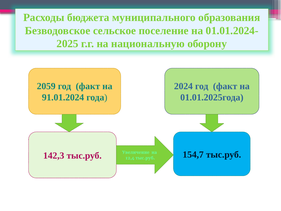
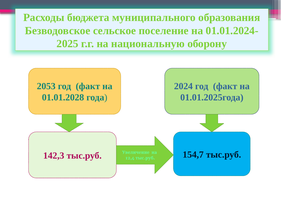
2059: 2059 -> 2053
91.01.2024: 91.01.2024 -> 01.01.2028
